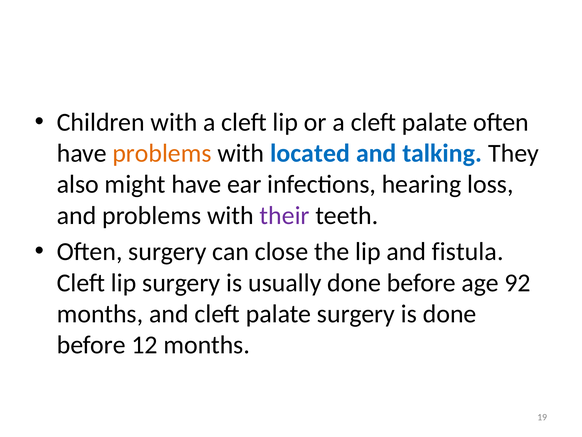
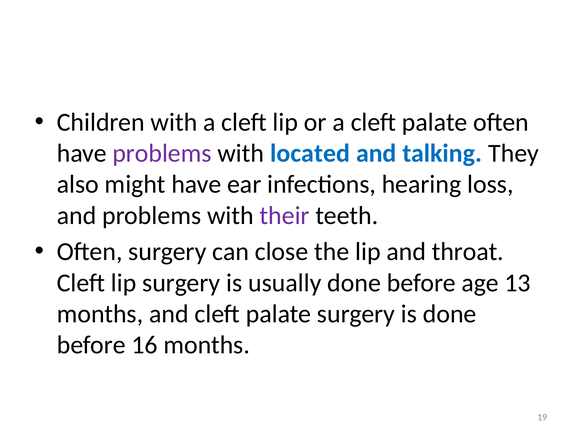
problems at (162, 153) colour: orange -> purple
fistula: fistula -> throat
92: 92 -> 13
12: 12 -> 16
